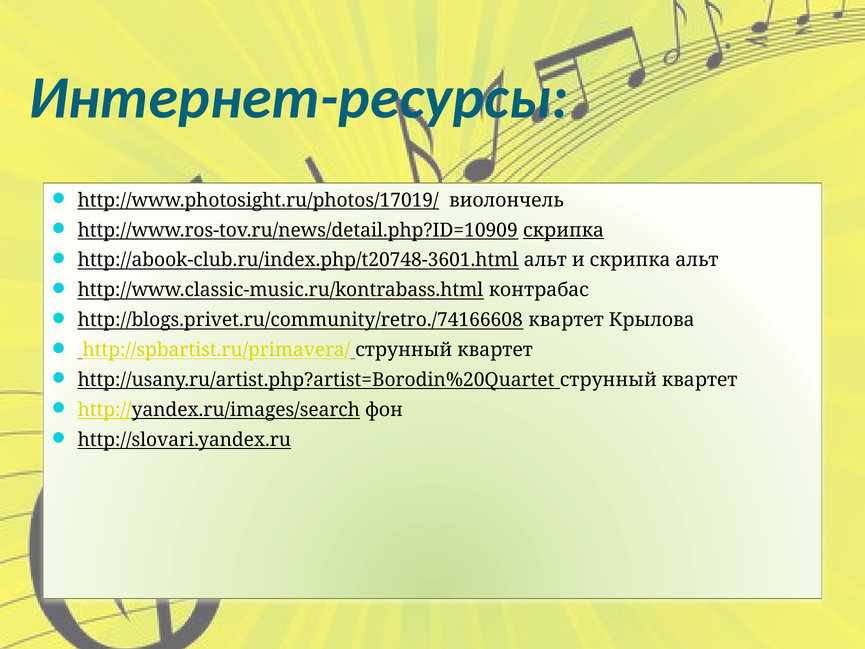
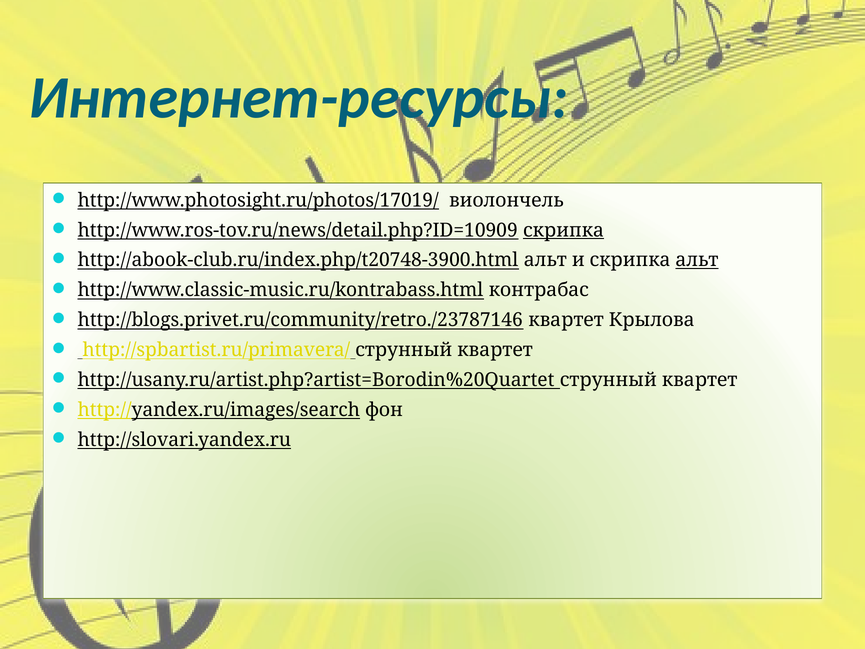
http://abook-club.ru/index.php/t20748-3601.html: http://abook-club.ru/index.php/t20748-3601.html -> http://abook-club.ru/index.php/t20748-3900.html
альт at (697, 260) underline: none -> present
http://blogs.privet.ru/community/retro./74166608: http://blogs.privet.ru/community/retro./74166608 -> http://blogs.privet.ru/community/retro./23787146
